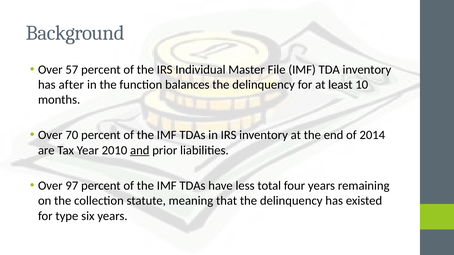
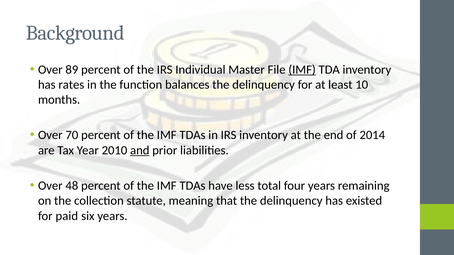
57: 57 -> 89
IMF at (302, 70) underline: none -> present
after: after -> rates
97: 97 -> 48
type: type -> paid
